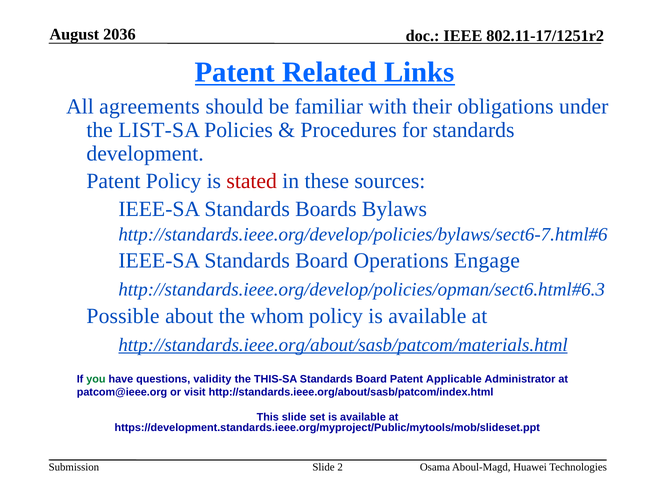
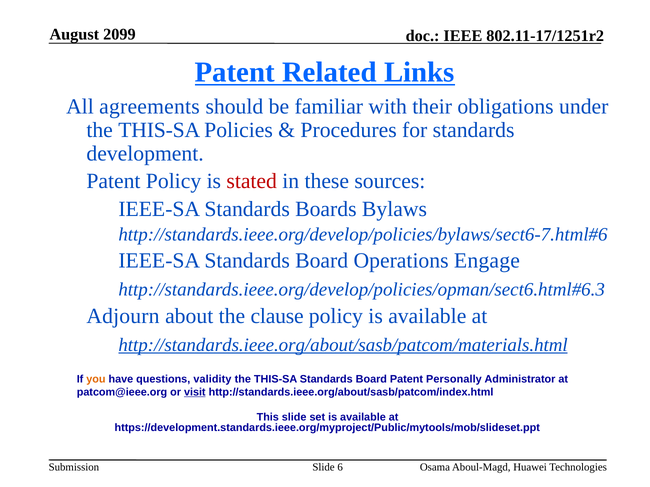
2036: 2036 -> 2099
LIST-SA at (159, 130): LIST-SA -> THIS-SA
Possible: Possible -> Adjourn
whom: whom -> clause
you colour: green -> orange
Applicable: Applicable -> Personally
visit underline: none -> present
2: 2 -> 6
